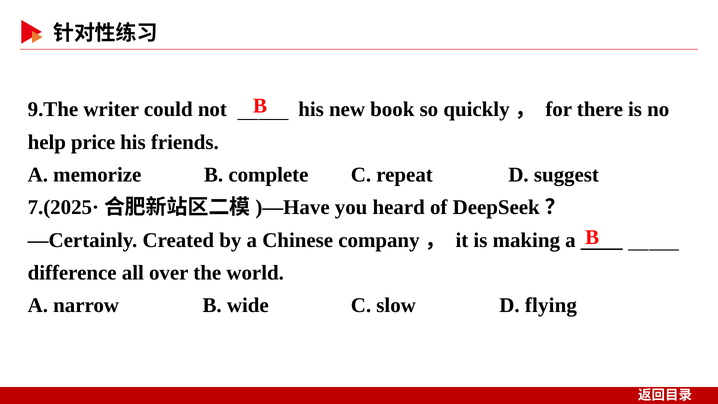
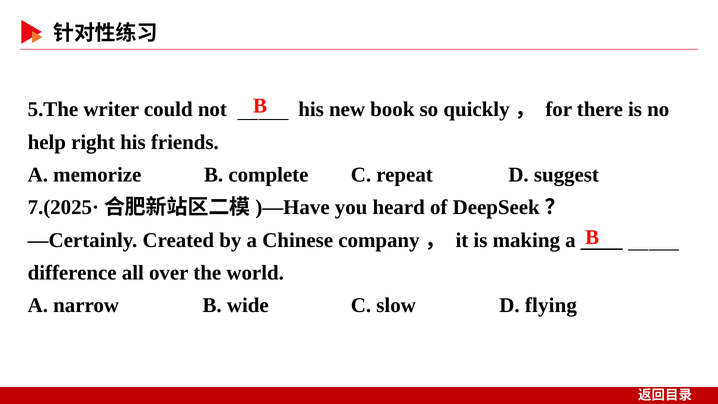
9.The: 9.The -> 5.The
price: price -> right
